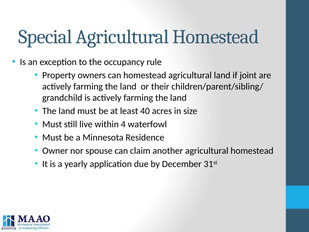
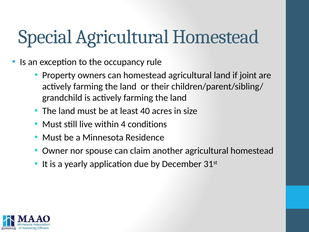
waterfowl: waterfowl -> conditions
